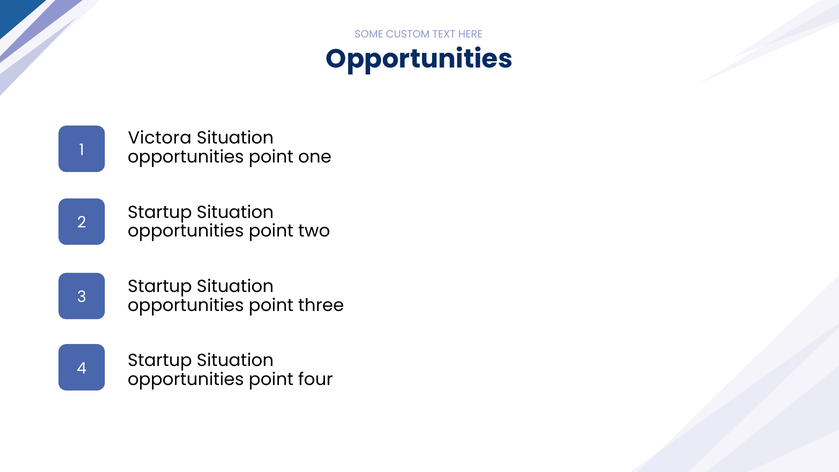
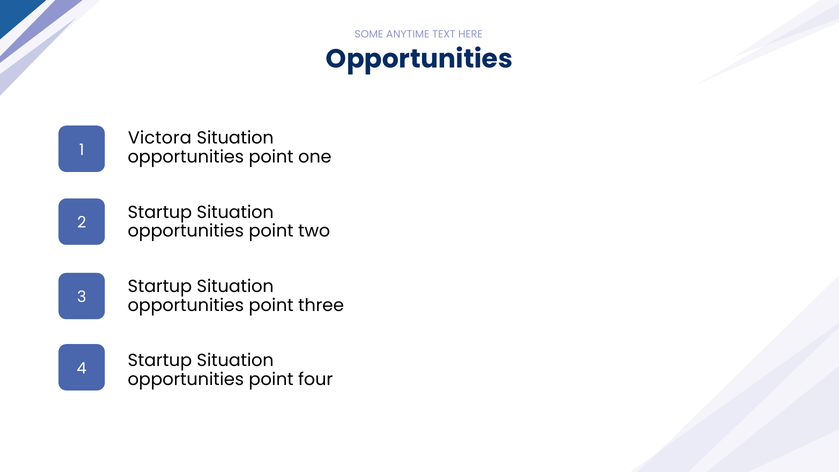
CUSTOM: CUSTOM -> ANYTIME
